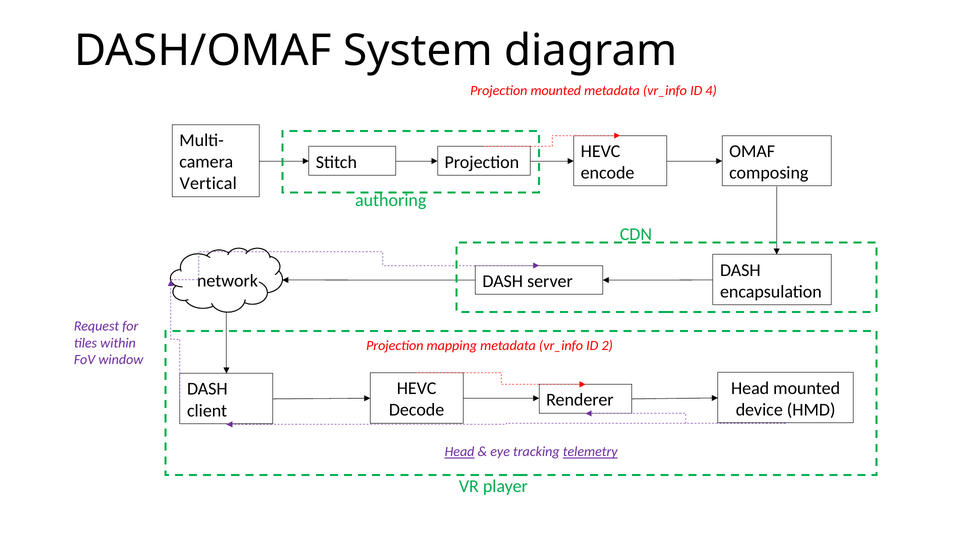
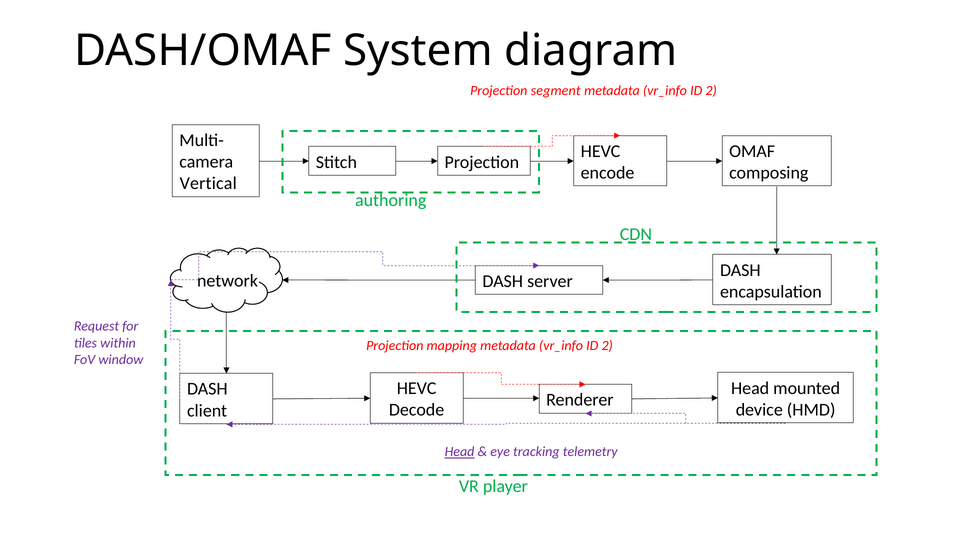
Projection mounted: mounted -> segment
4 at (711, 91): 4 -> 2
telemetry underline: present -> none
